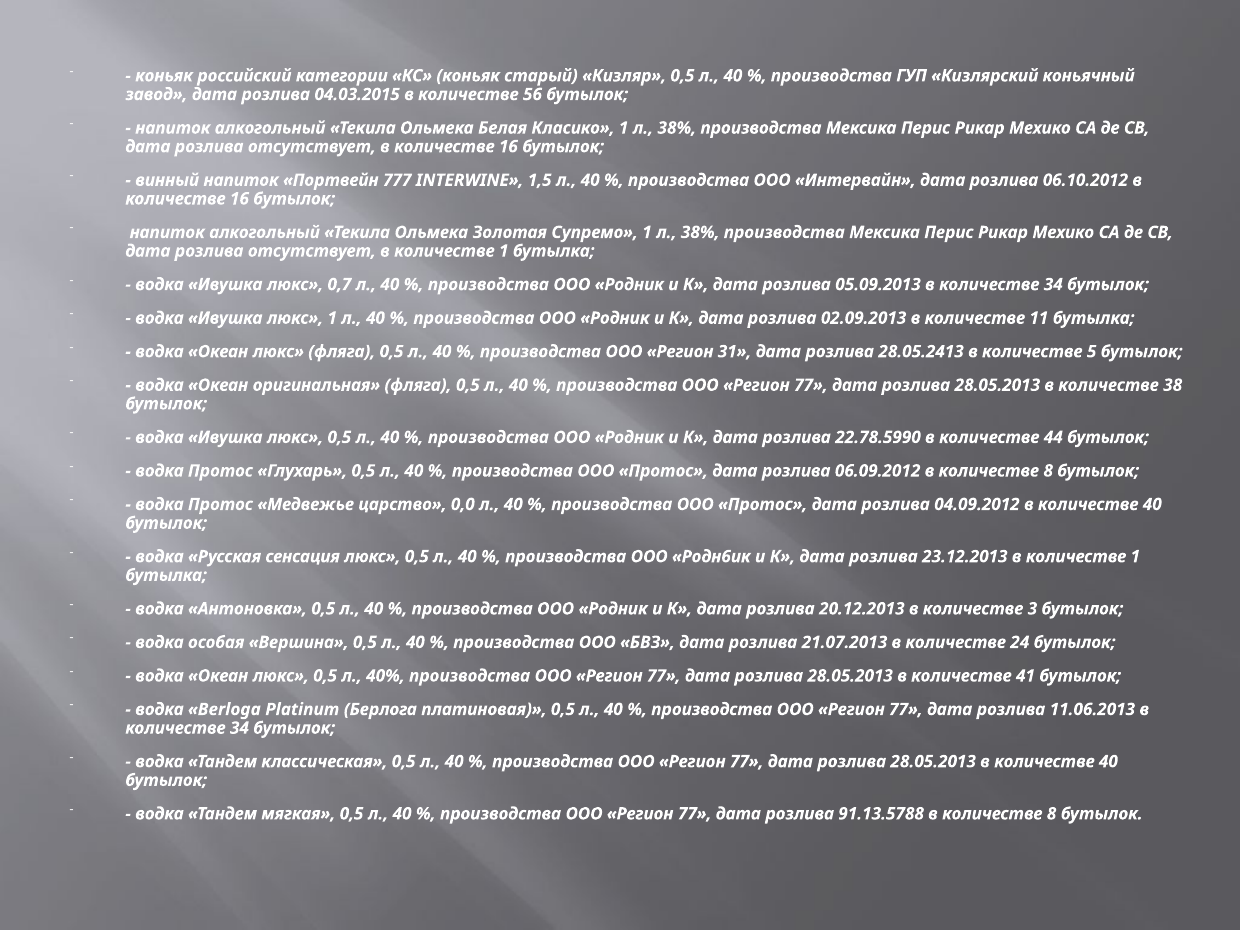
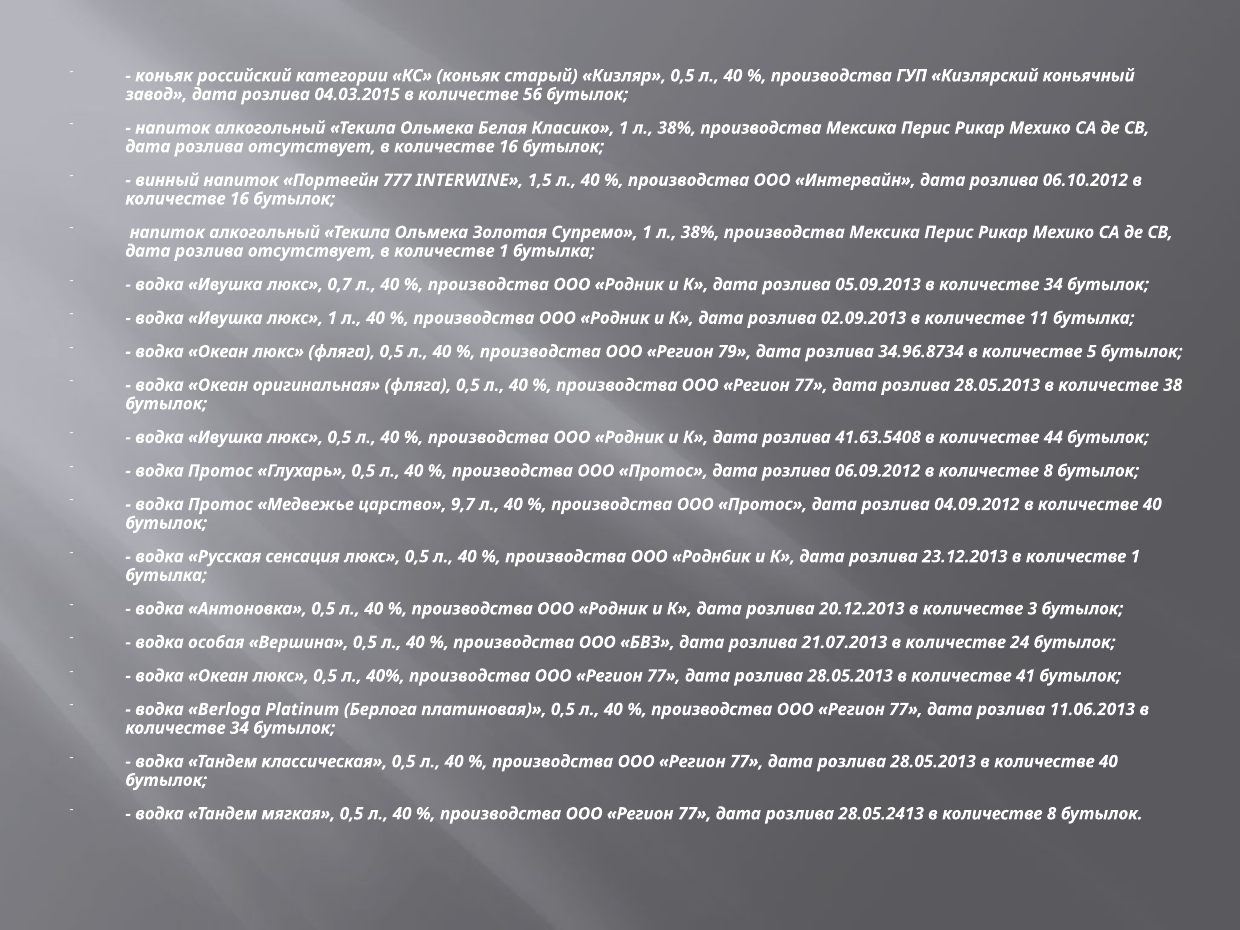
31: 31 -> 79
28.05.2413: 28.05.2413 -> 34.96.8734
22.78.5990: 22.78.5990 -> 41.63.5408
0,0: 0,0 -> 9,7
91.13.5788: 91.13.5788 -> 28.05.2413
